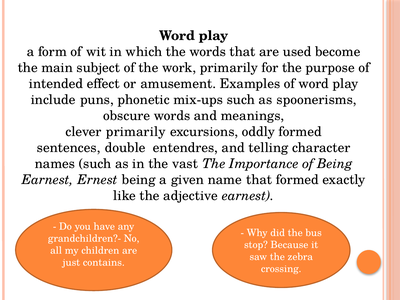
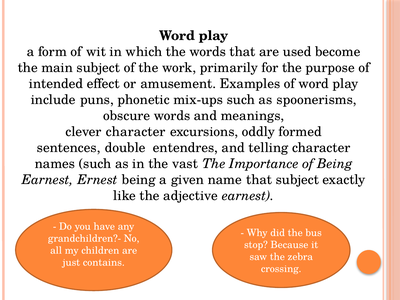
clever primarily: primarily -> character
that formed: formed -> subject
